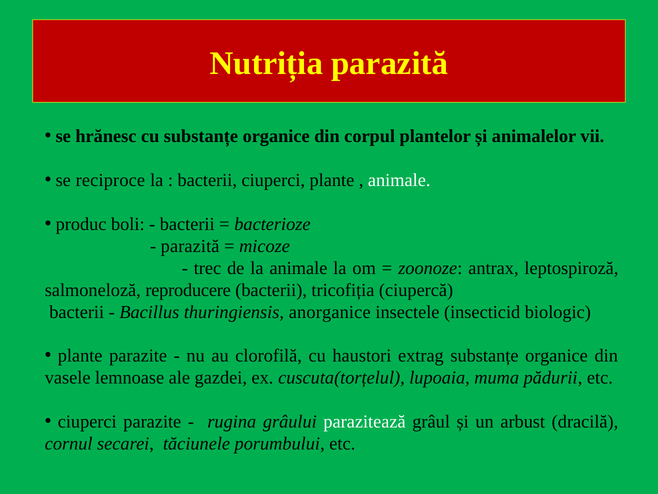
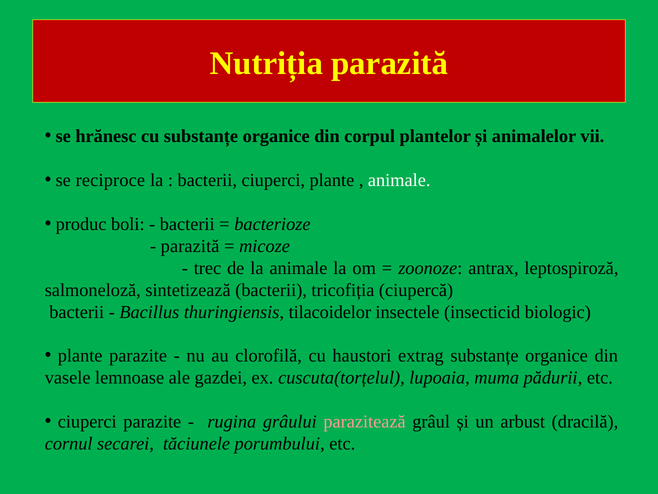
reproducere: reproducere -> sintetizează
anorganice: anorganice -> tilacoidelor
parazitează colour: white -> pink
